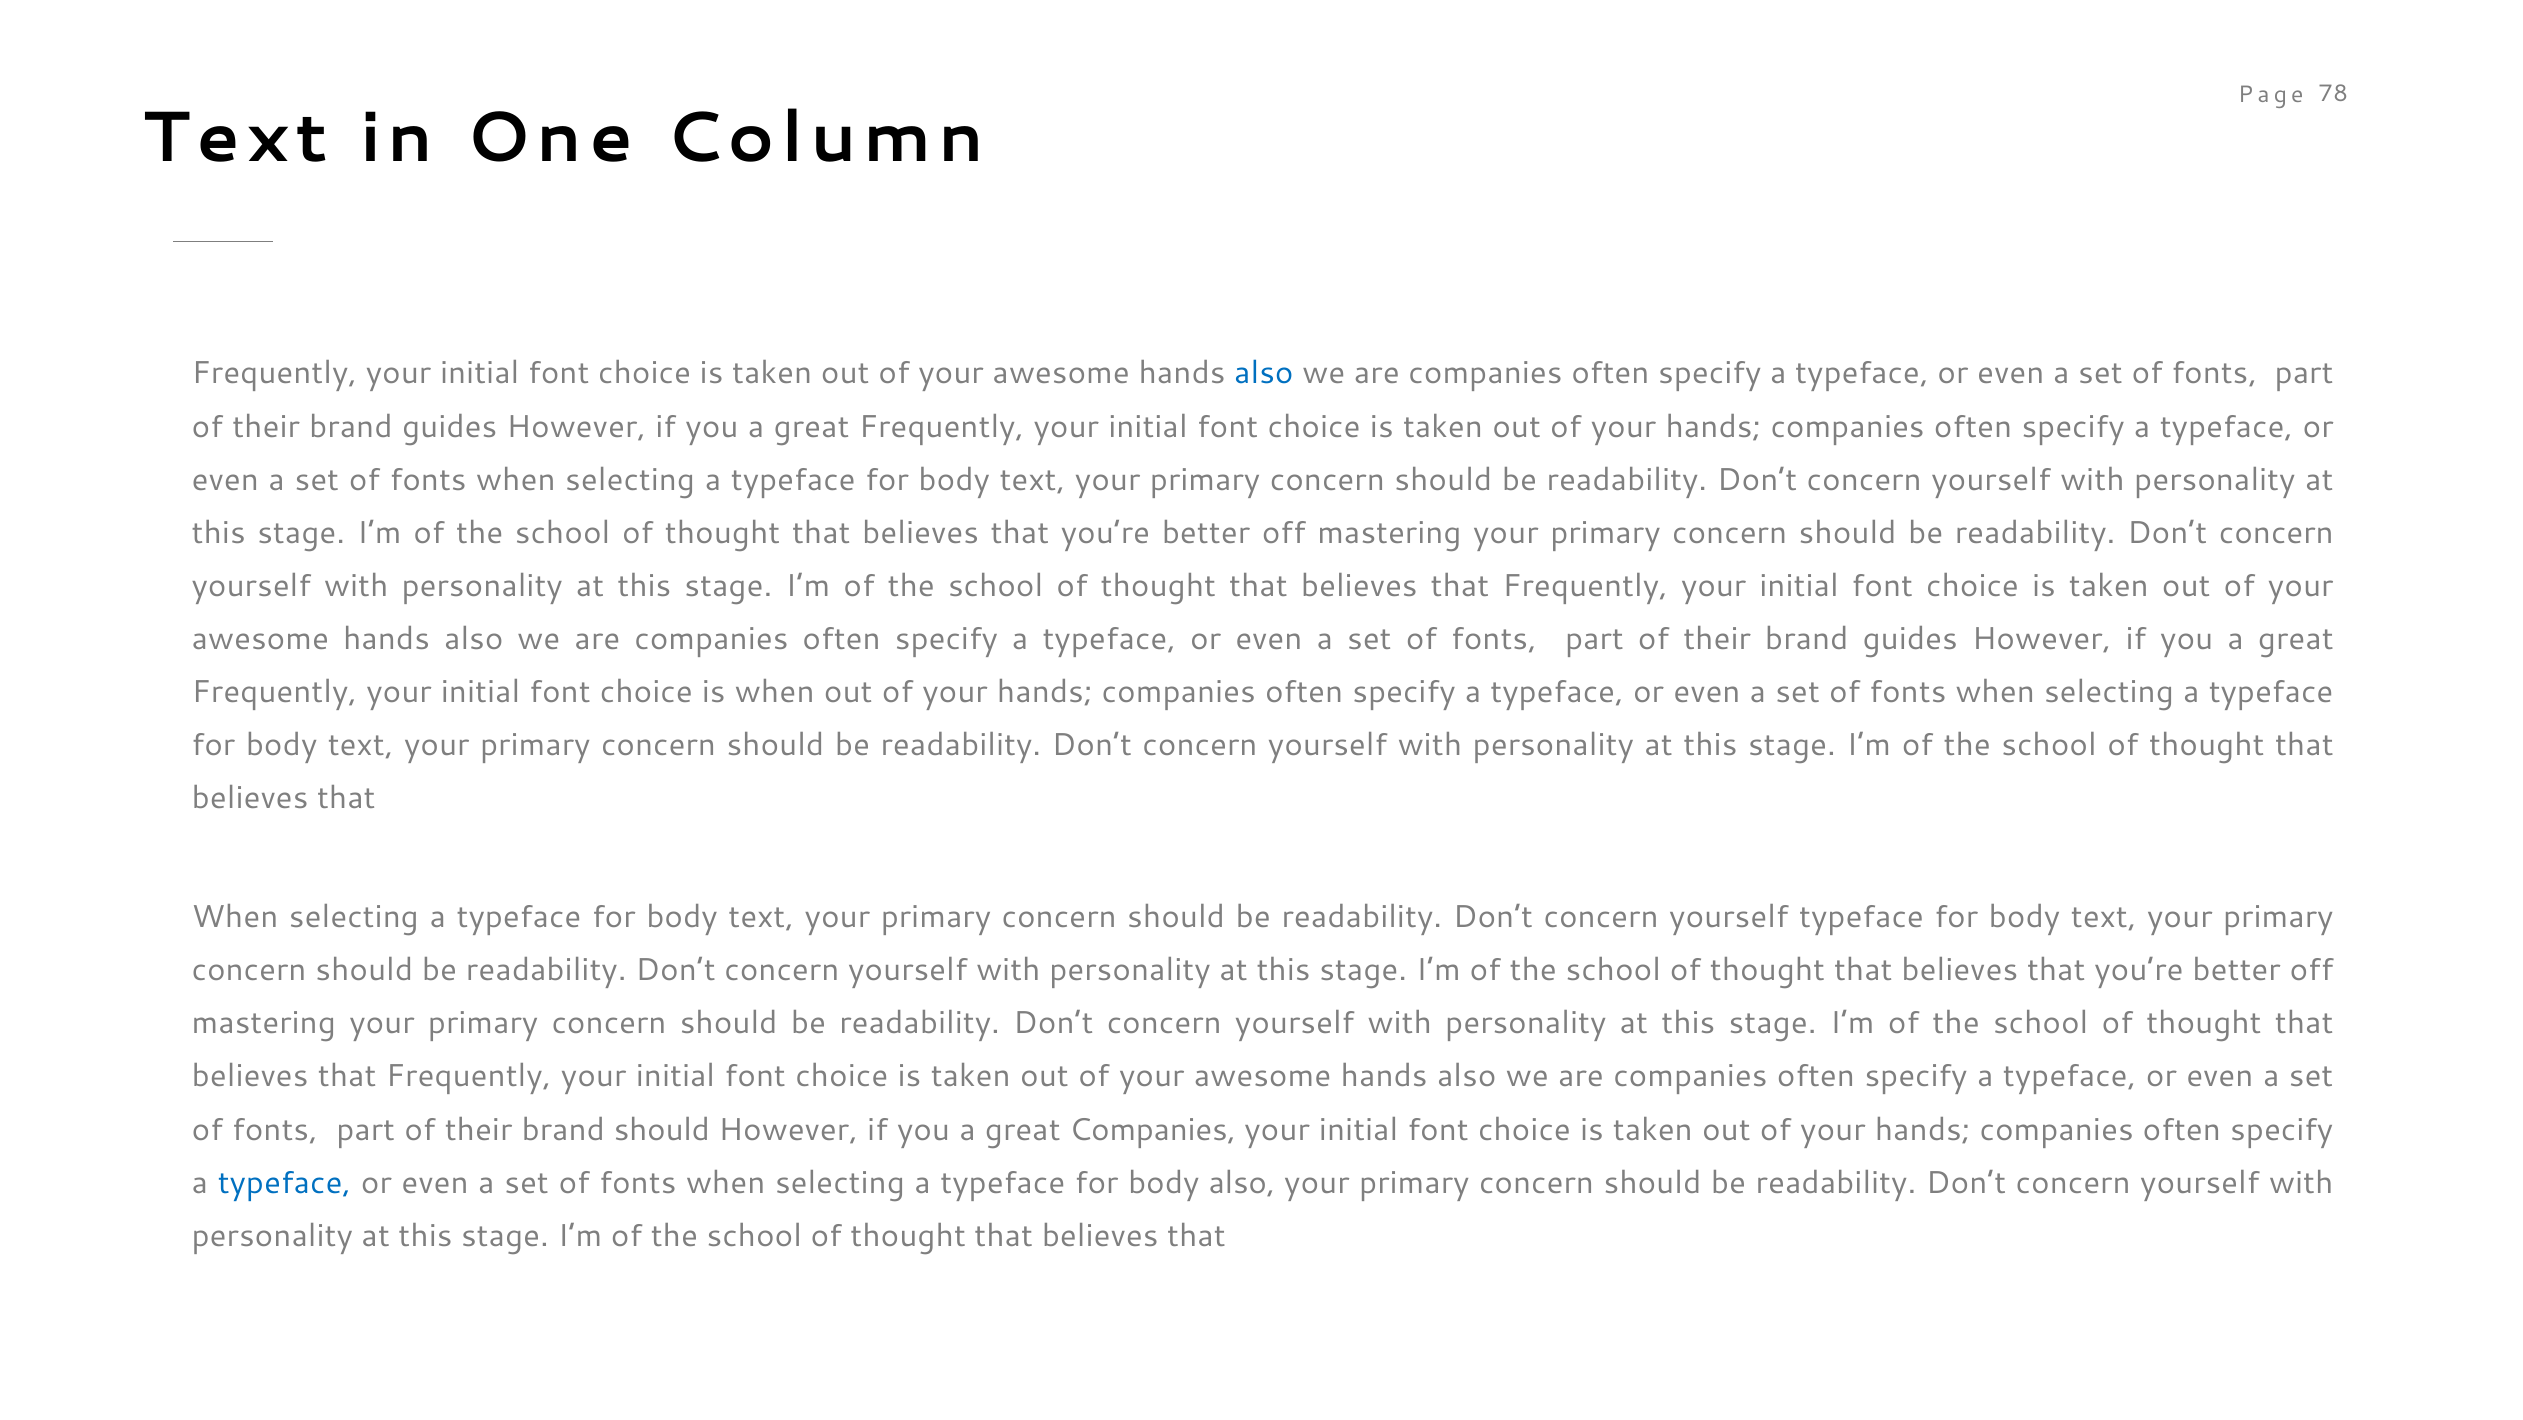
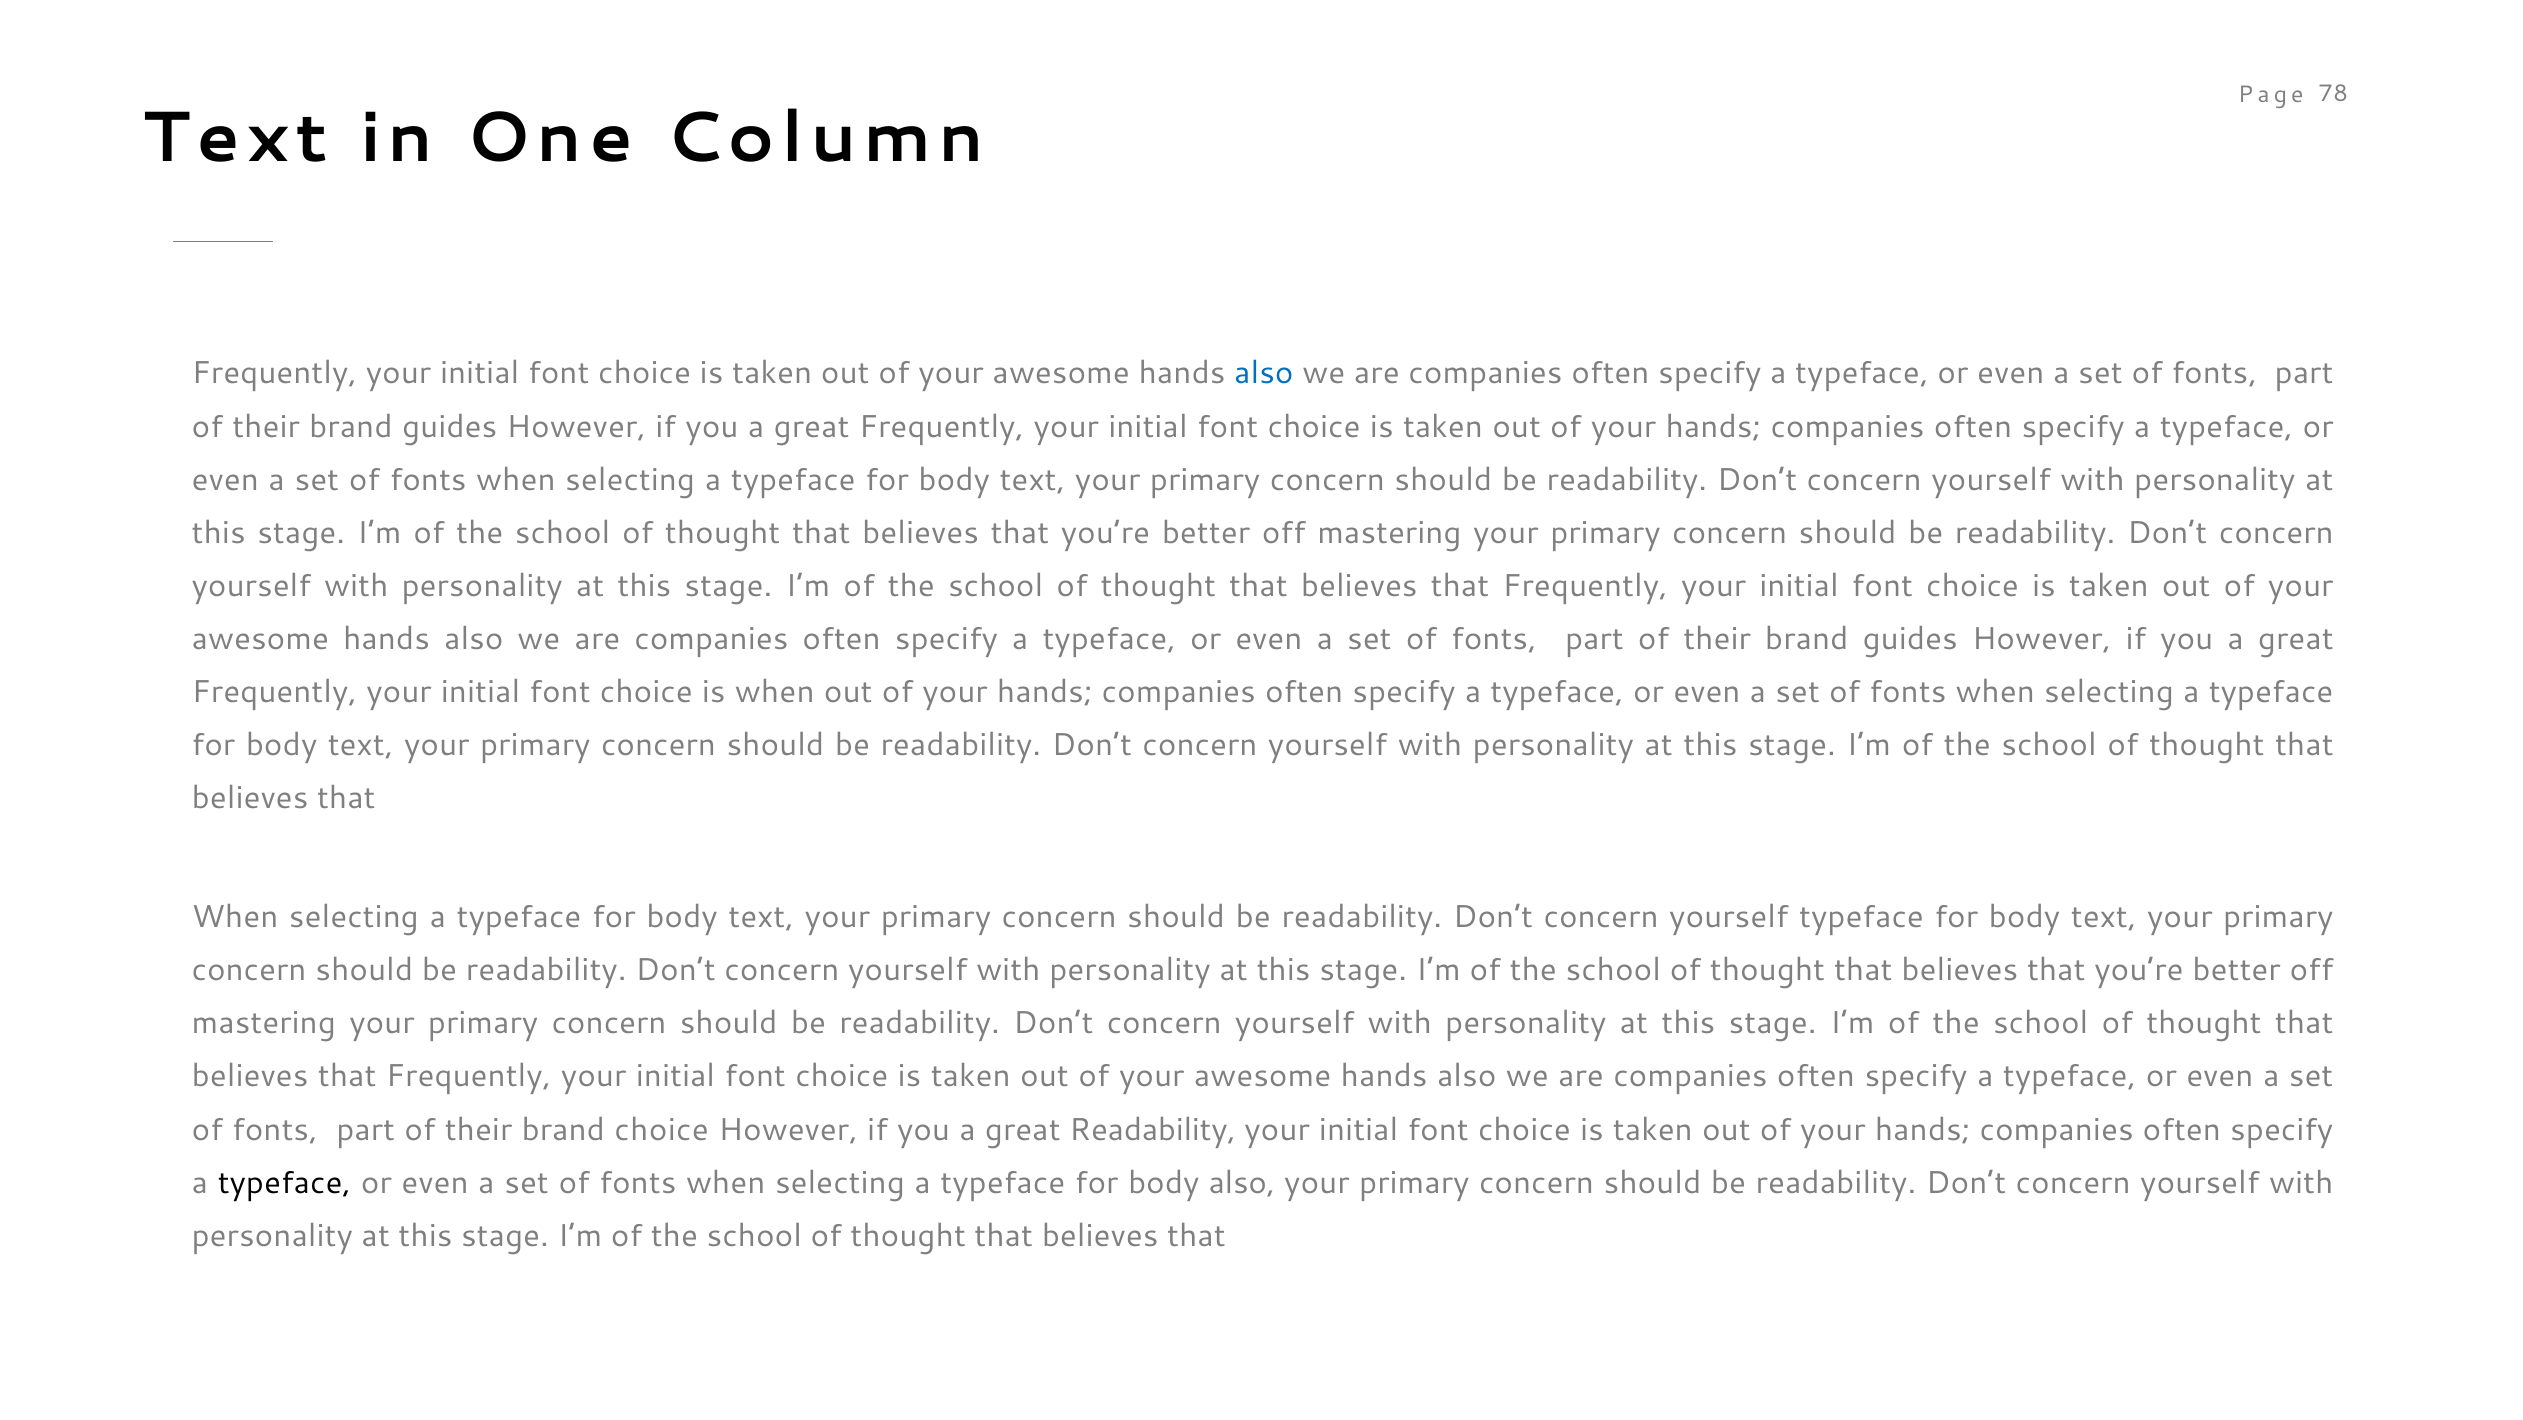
brand should: should -> choice
great Companies: Companies -> Readability
typeface at (285, 1182) colour: blue -> black
